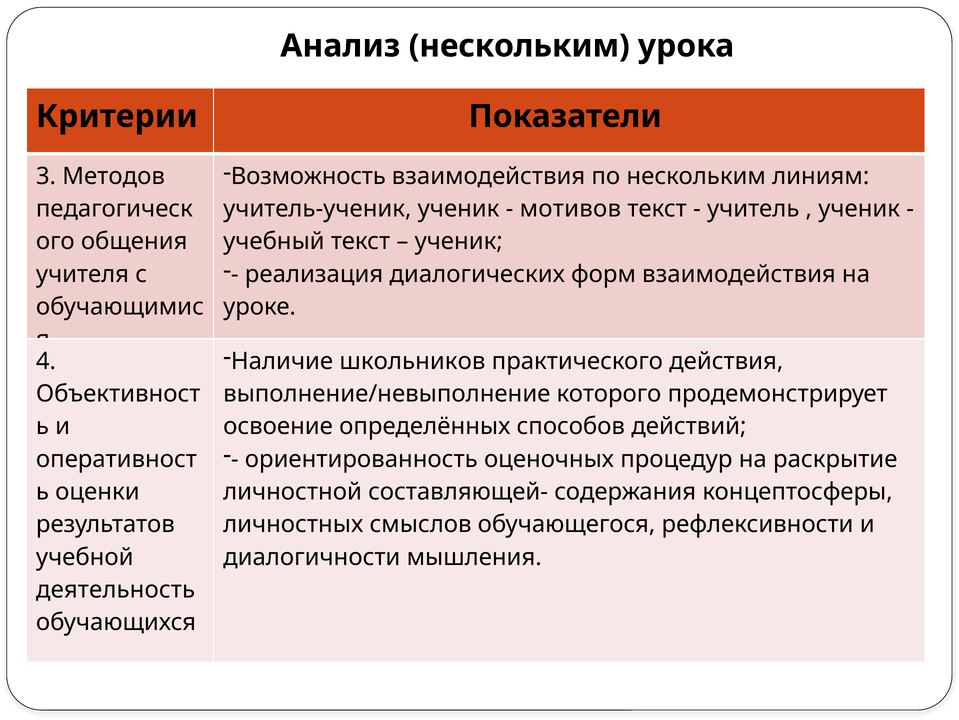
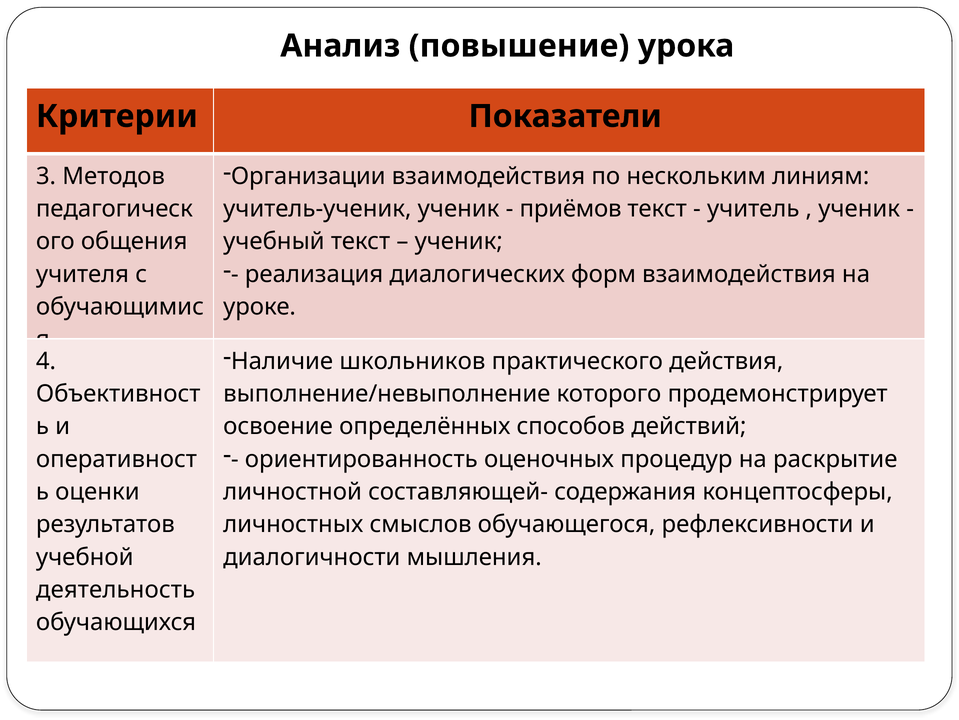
Анализ нескольким: нескольким -> повышение
Возможность: Возможность -> Организации
мотивов: мотивов -> приёмов
